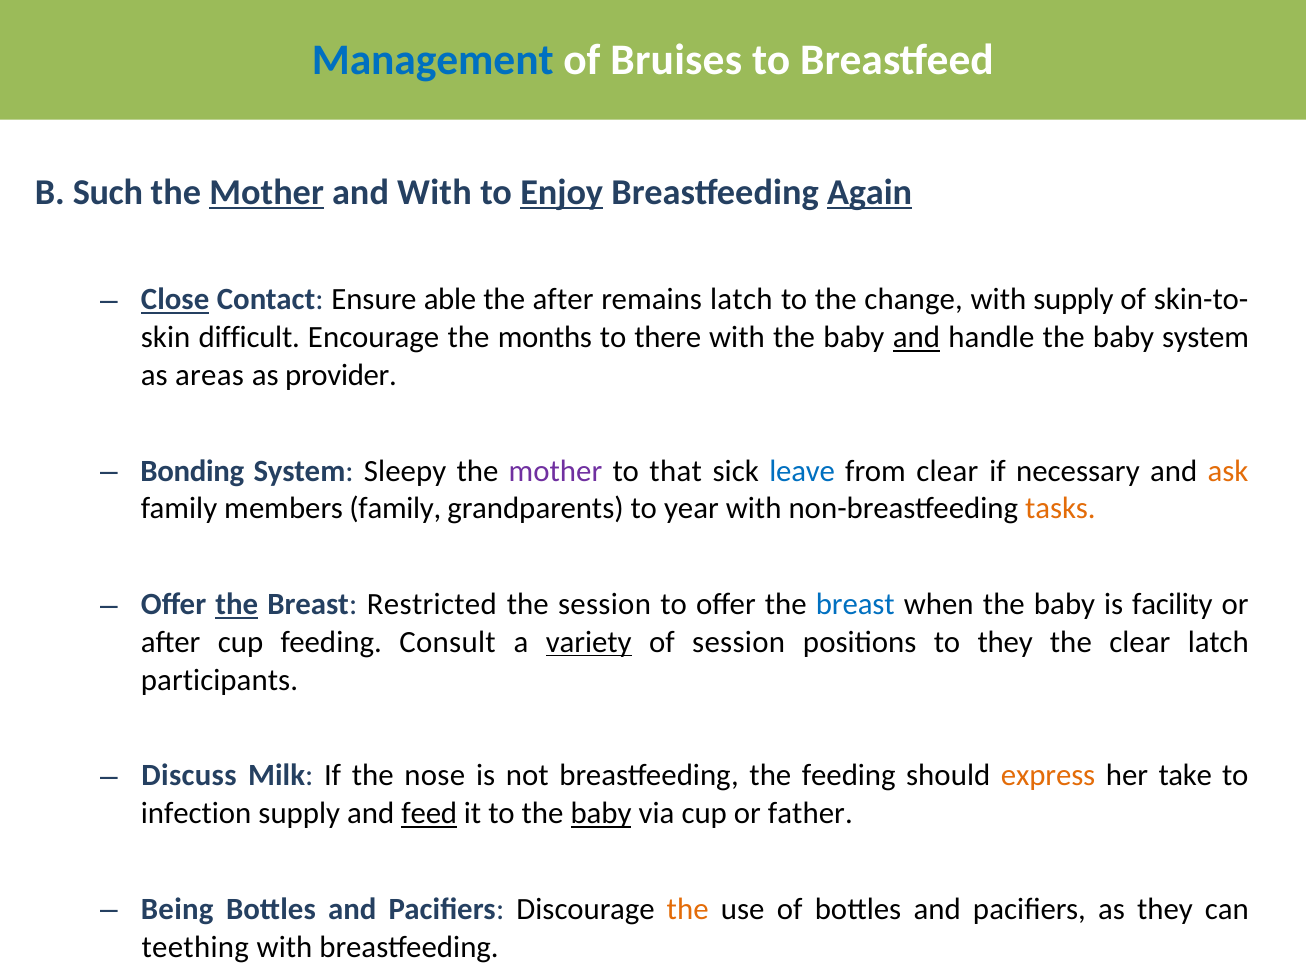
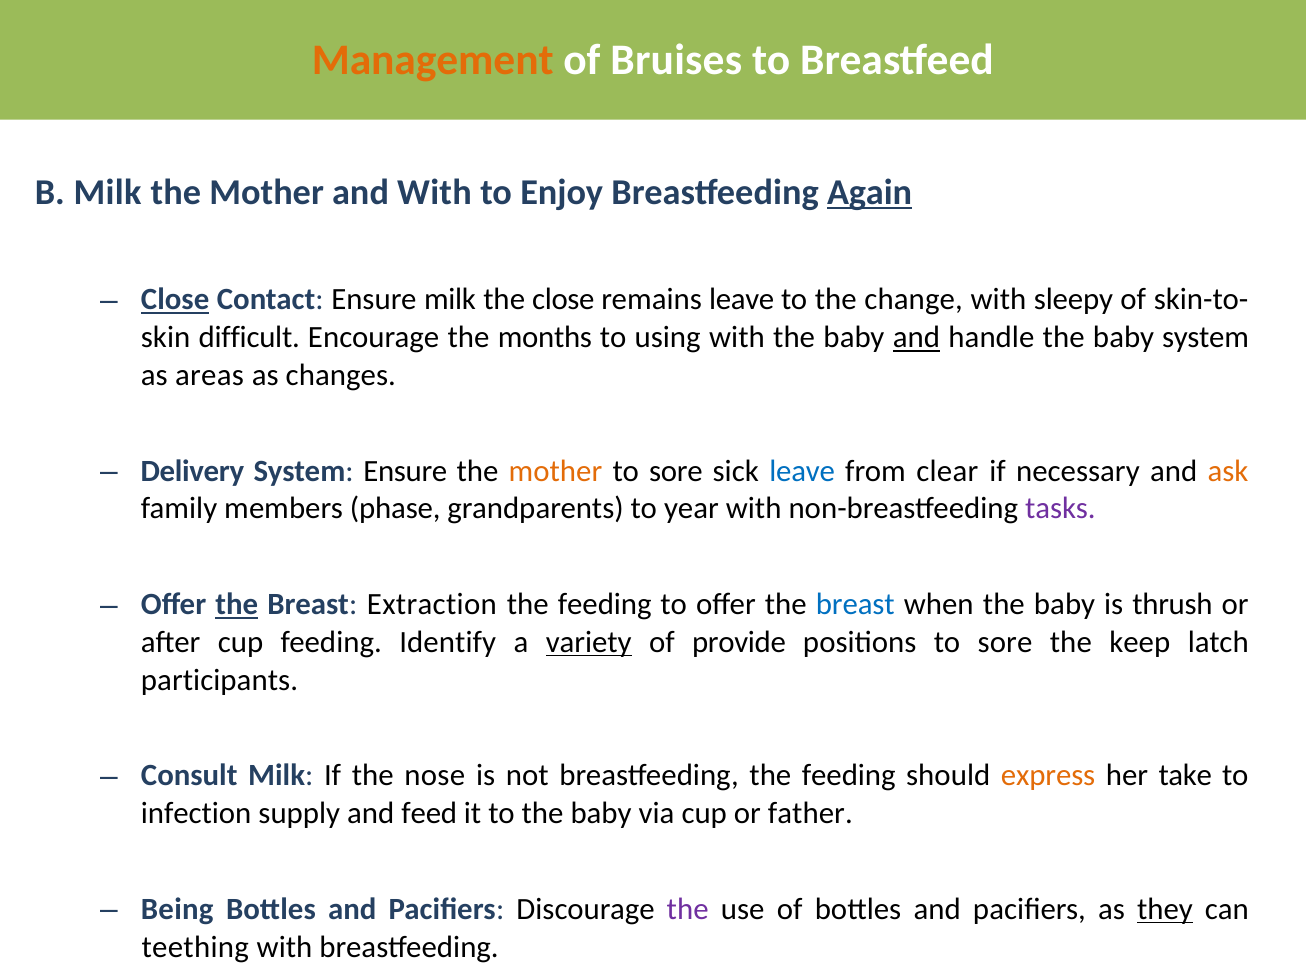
Management colour: blue -> orange
B Such: Such -> Milk
Mother at (267, 192) underline: present -> none
Enjoy underline: present -> none
Ensure able: able -> milk
the after: after -> close
remains latch: latch -> leave
with supply: supply -> sleepy
there: there -> using
provider: provider -> changes
Bonding: Bonding -> Delivery
System Sleepy: Sleepy -> Ensure
mother at (555, 471) colour: purple -> orange
that at (676, 471): that -> sore
members family: family -> phase
tasks colour: orange -> purple
Restricted: Restricted -> Extraction
session at (605, 604): session -> feeding
facility: facility -> thrush
Consult: Consult -> Identify
of session: session -> provide
positions to they: they -> sore
the clear: clear -> keep
Discuss: Discuss -> Consult
feed underline: present -> none
baby at (601, 813) underline: present -> none
the at (688, 909) colour: orange -> purple
they at (1165, 909) underline: none -> present
